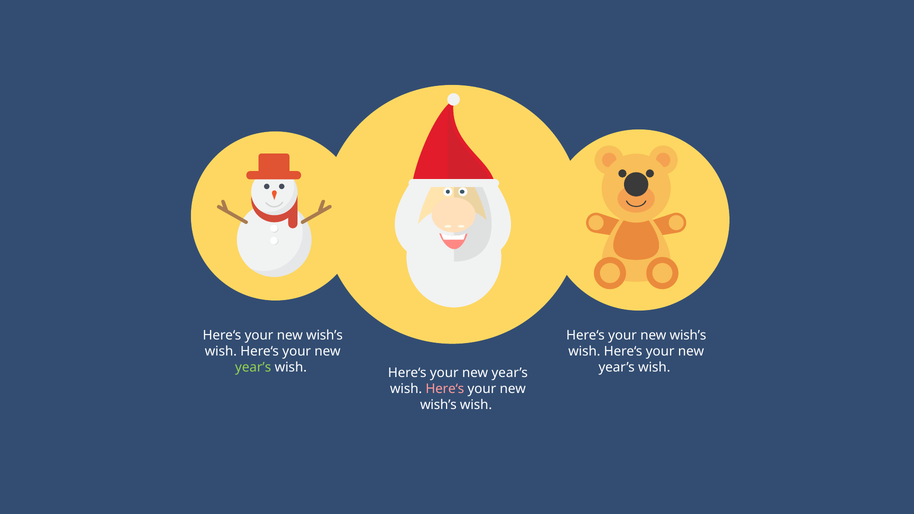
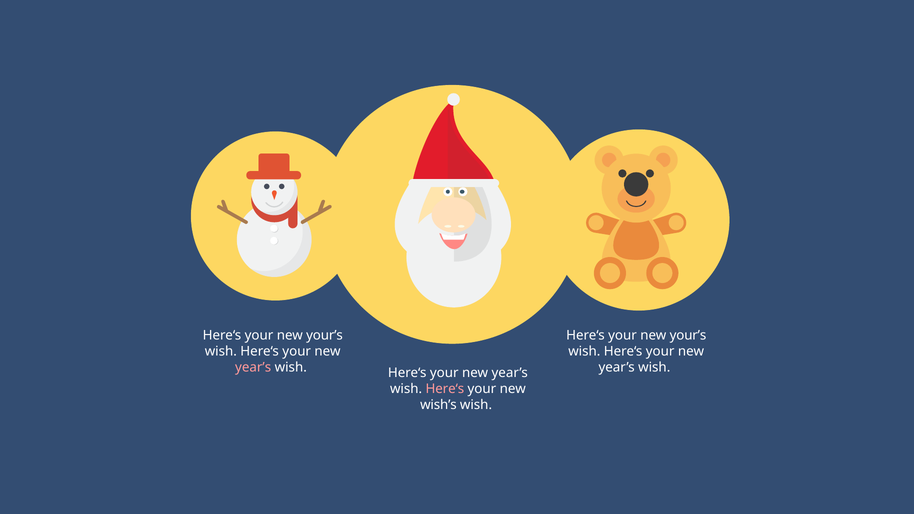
wish’s at (325, 336): wish’s -> your’s
wish’s at (688, 336): wish’s -> your’s
year’s at (253, 368) colour: light green -> pink
